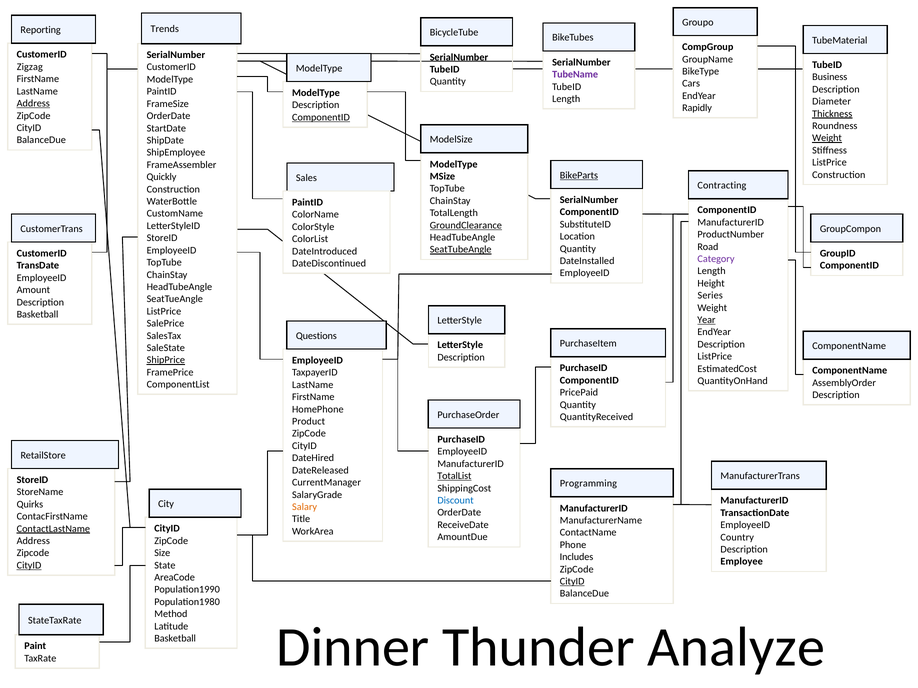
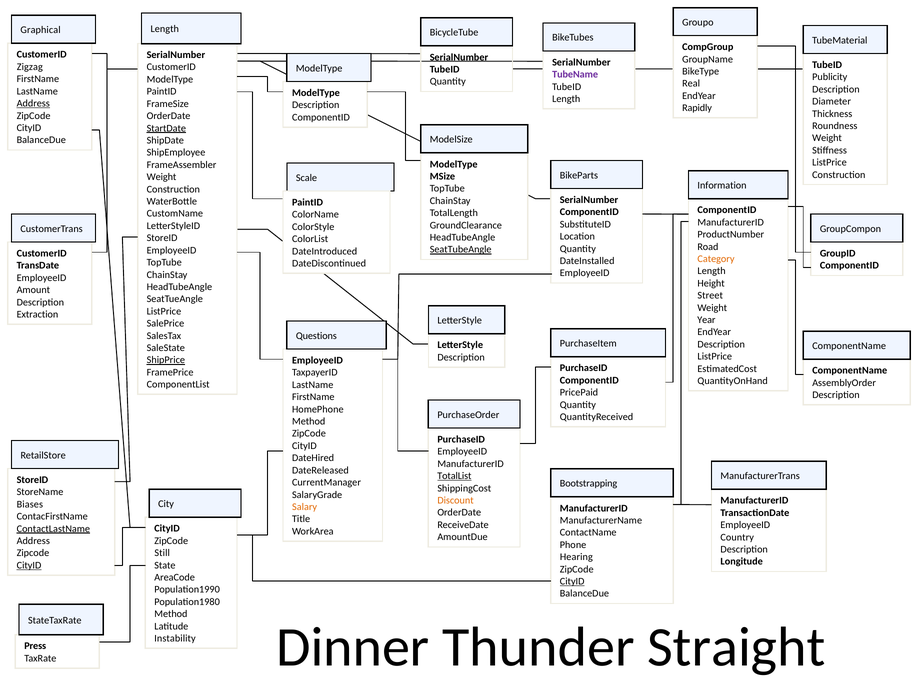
Trends at (165, 29): Trends -> Length
Reporting: Reporting -> Graphical
Business: Business -> Publicity
Cars: Cars -> Real
Thickness underline: present -> none
ComponentID at (321, 117) underline: present -> none
StartDate underline: none -> present
Weight at (827, 138) underline: present -> none
BikeParts underline: present -> none
Quickly at (162, 177): Quickly -> Weight
Sales: Sales -> Scale
Contracting: Contracting -> Information
GroundClearance underline: present -> none
Category colour: purple -> orange
Series: Series -> Street
Basketball at (37, 315): Basketball -> Extraction
Year underline: present -> none
Product at (309, 422): Product -> Method
Programming: Programming -> Bootstrapping
Discount colour: blue -> orange
Quirks: Quirks -> Biases
Size: Size -> Still
Includes: Includes -> Hearing
Employee: Employee -> Longitude
Analyze: Analyze -> Straight
Basketball at (175, 639): Basketball -> Instability
Paint: Paint -> Press
